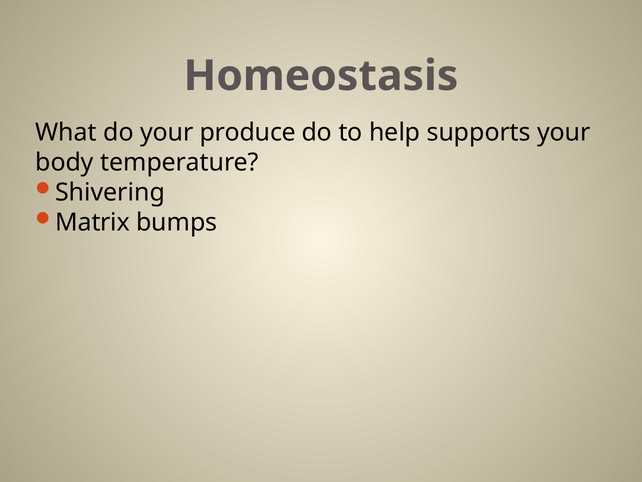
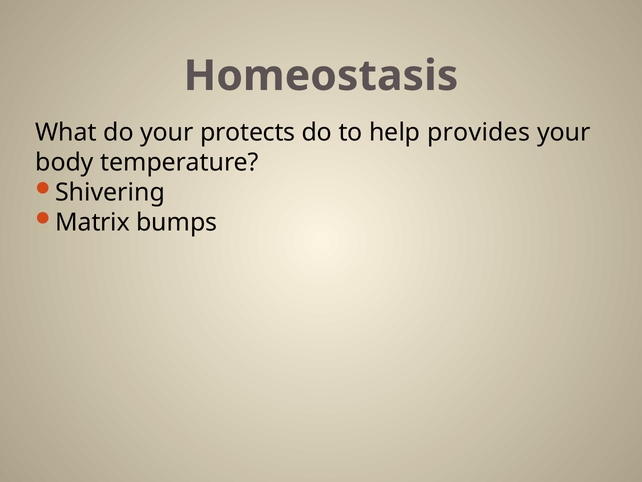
produce: produce -> protects
supports: supports -> provides
